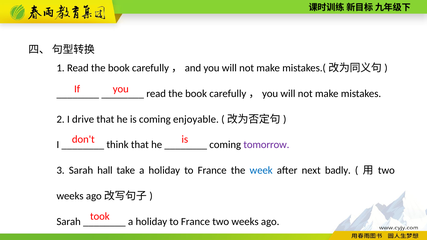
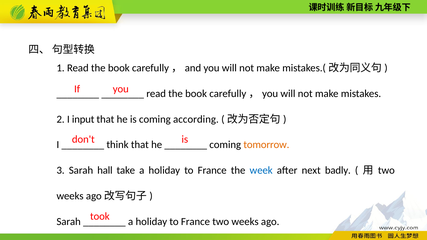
drive: drive -> input
enjoyable: enjoyable -> according
tomorrow colour: purple -> orange
